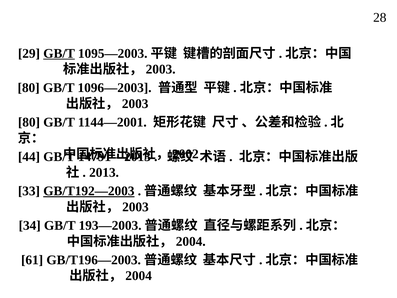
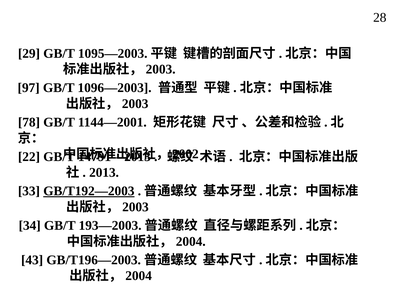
GB/T at (59, 53) underline: present -> none
80 at (29, 88): 80 -> 97
80 at (29, 122): 80 -> 78
44: 44 -> 22
61: 61 -> 43
